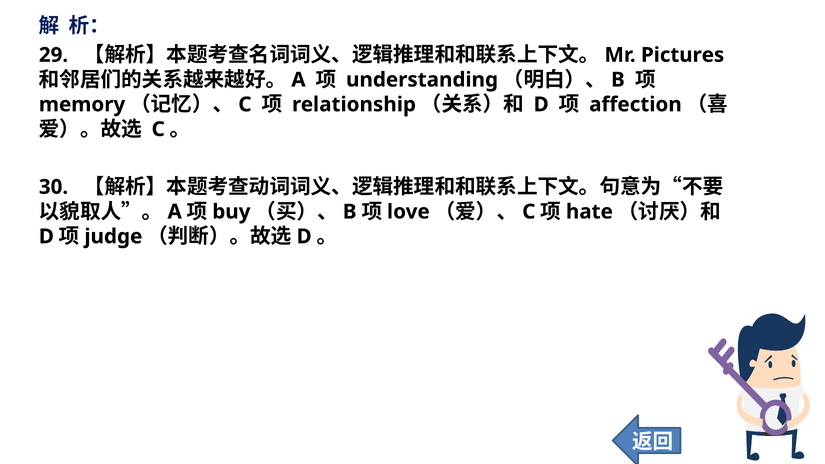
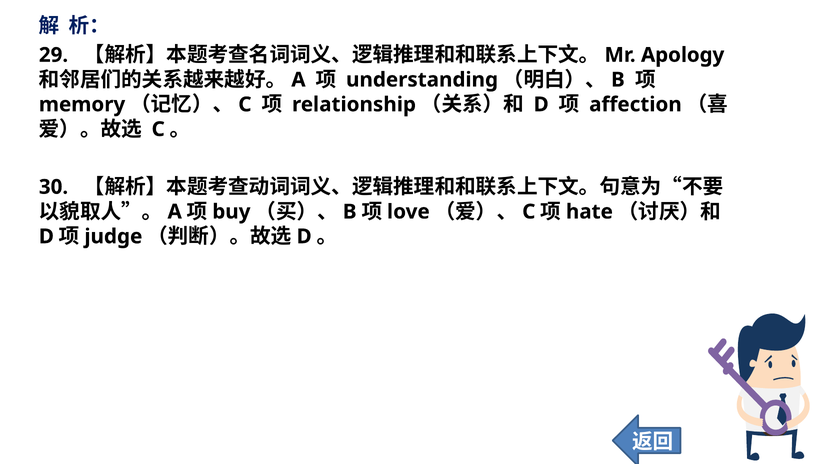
Pictures: Pictures -> Apology
